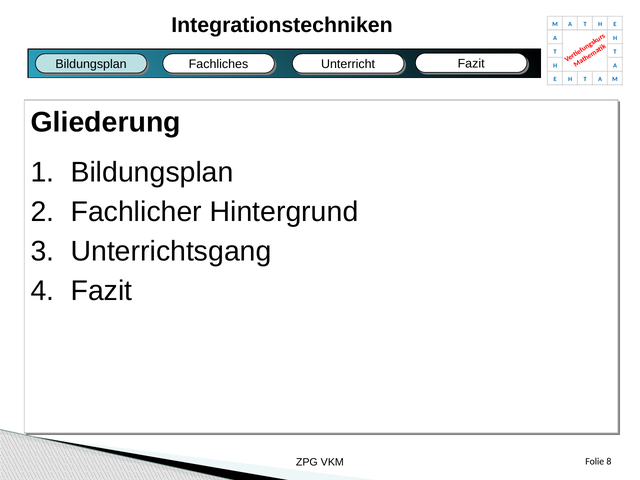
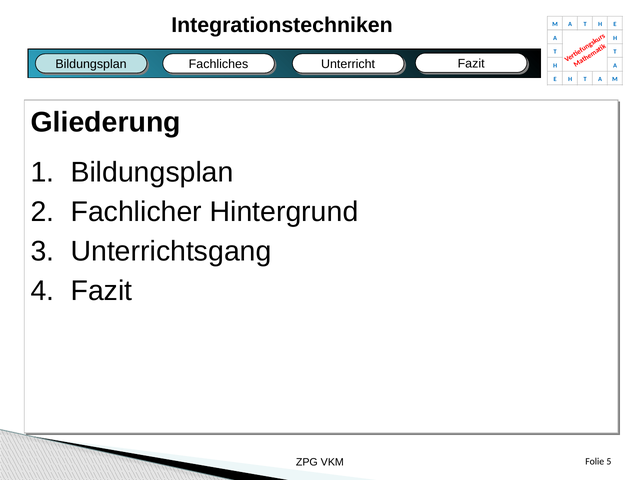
8: 8 -> 5
